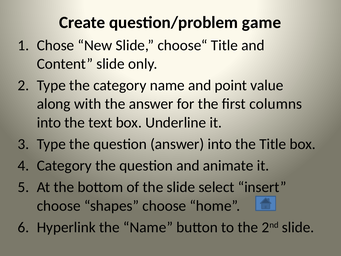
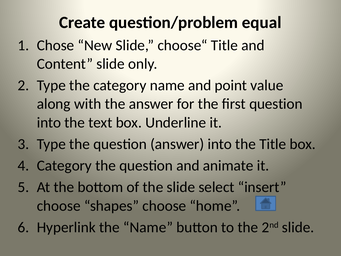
game: game -> equal
first columns: columns -> question
